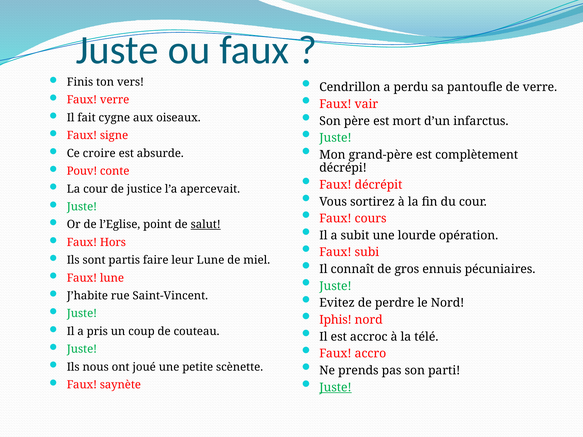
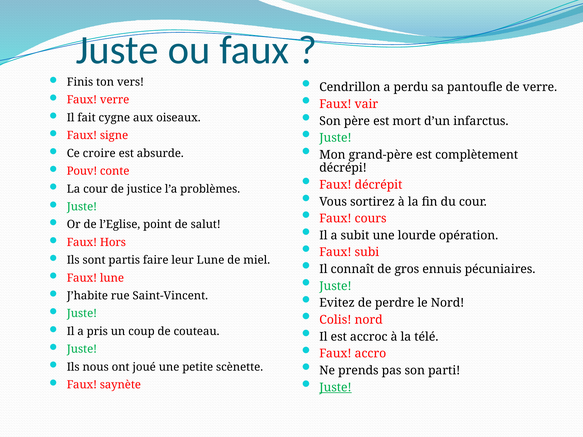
apercevait: apercevait -> problèmes
salut underline: present -> none
Iphis: Iphis -> Colis
